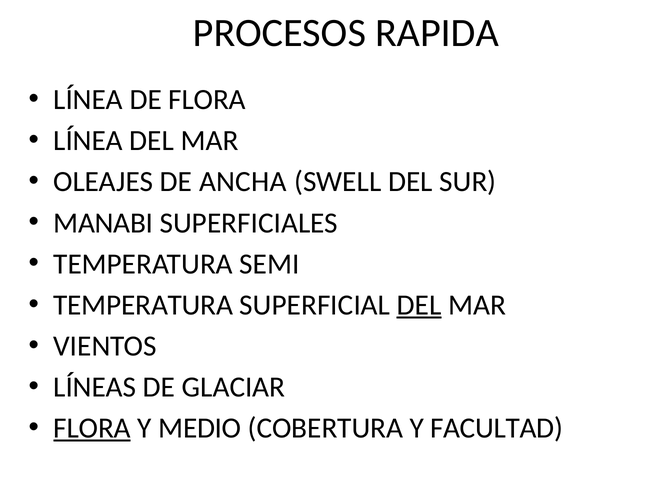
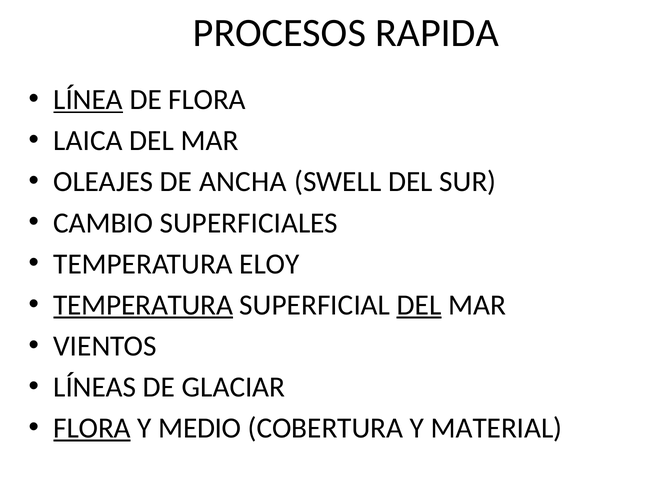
LÍNEA at (88, 100) underline: none -> present
LÍNEA at (88, 141): LÍNEA -> LAICA
MANABI: MANABI -> CAMBIO
SEMI: SEMI -> ELOY
TEMPERATURA at (143, 305) underline: none -> present
FACULTAD: FACULTAD -> MATERIAL
